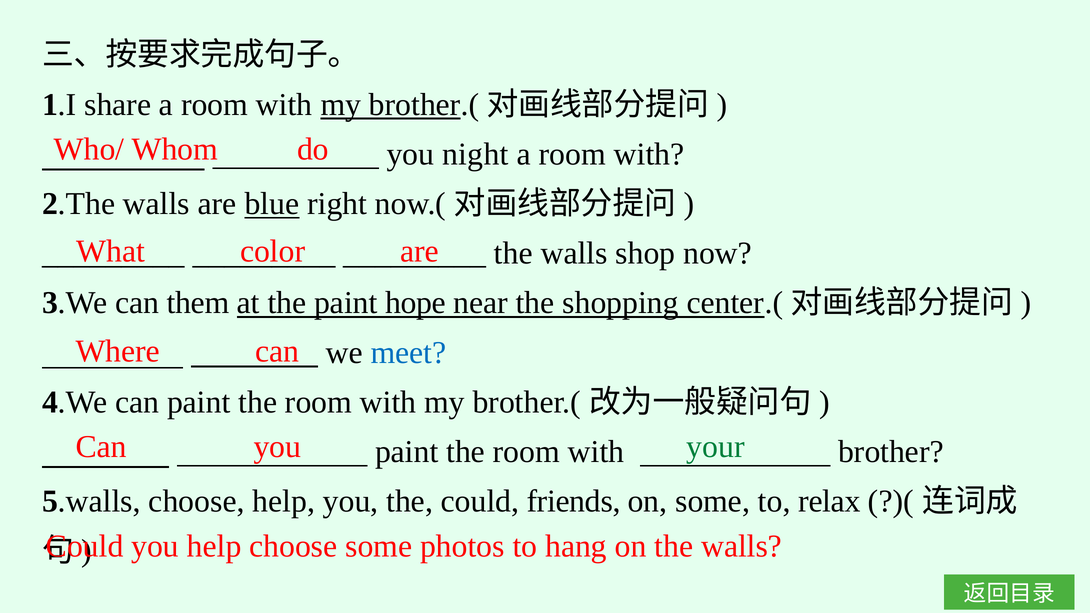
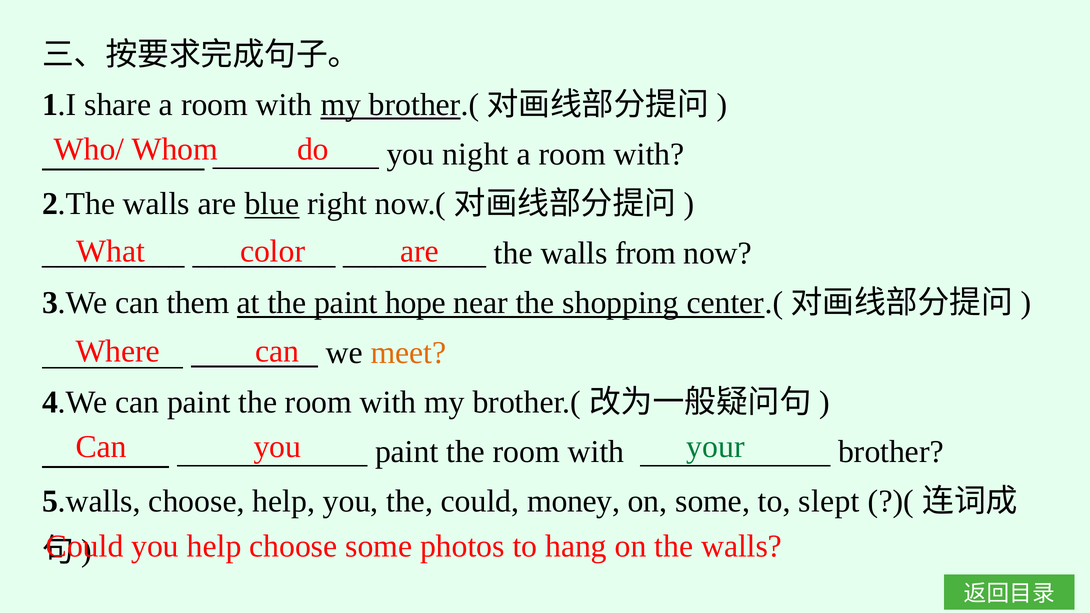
shop: shop -> from
meet colour: blue -> orange
friends: friends -> money
relax: relax -> slept
